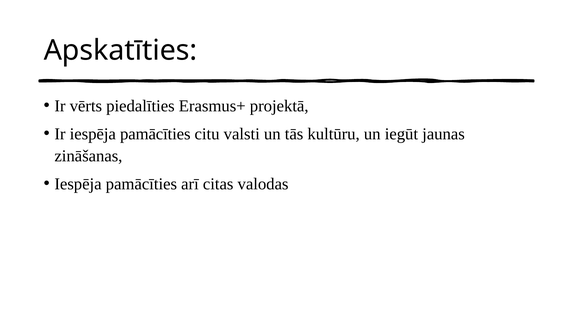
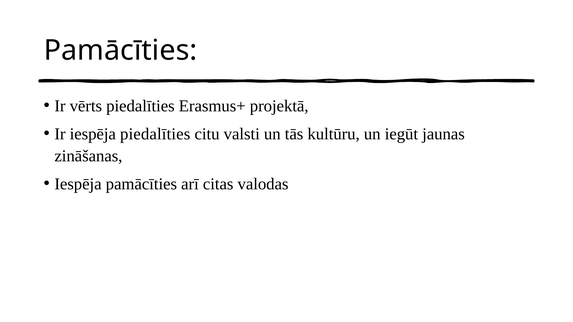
Apskatīties at (120, 50): Apskatīties -> Pamācīties
Ir iespēja pamācīties: pamācīties -> piedalīties
